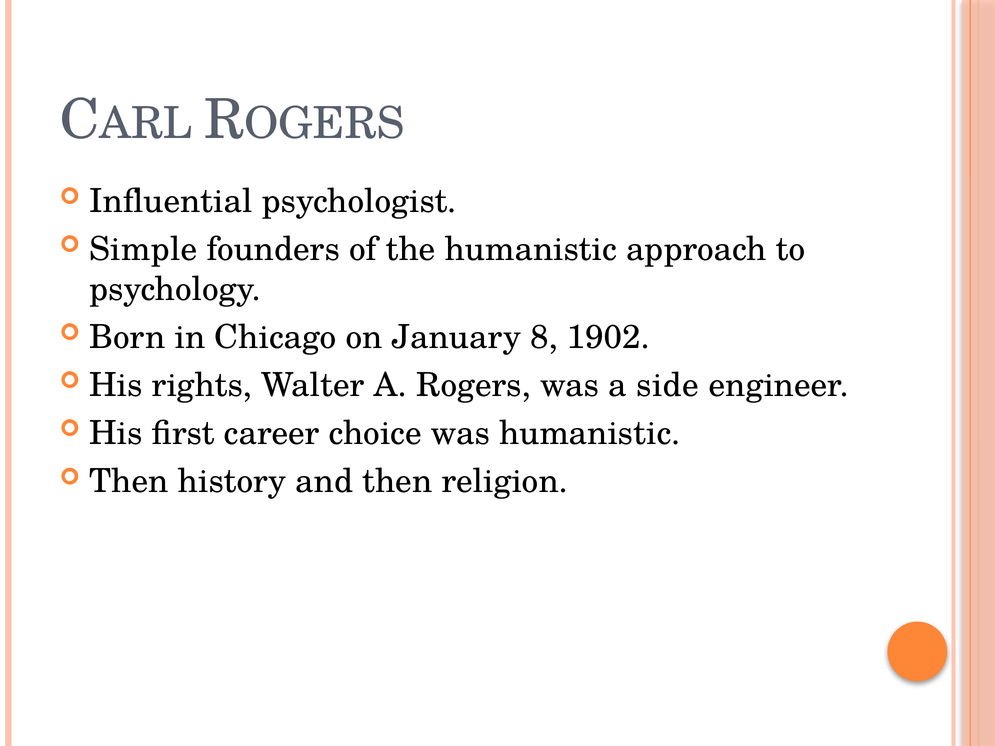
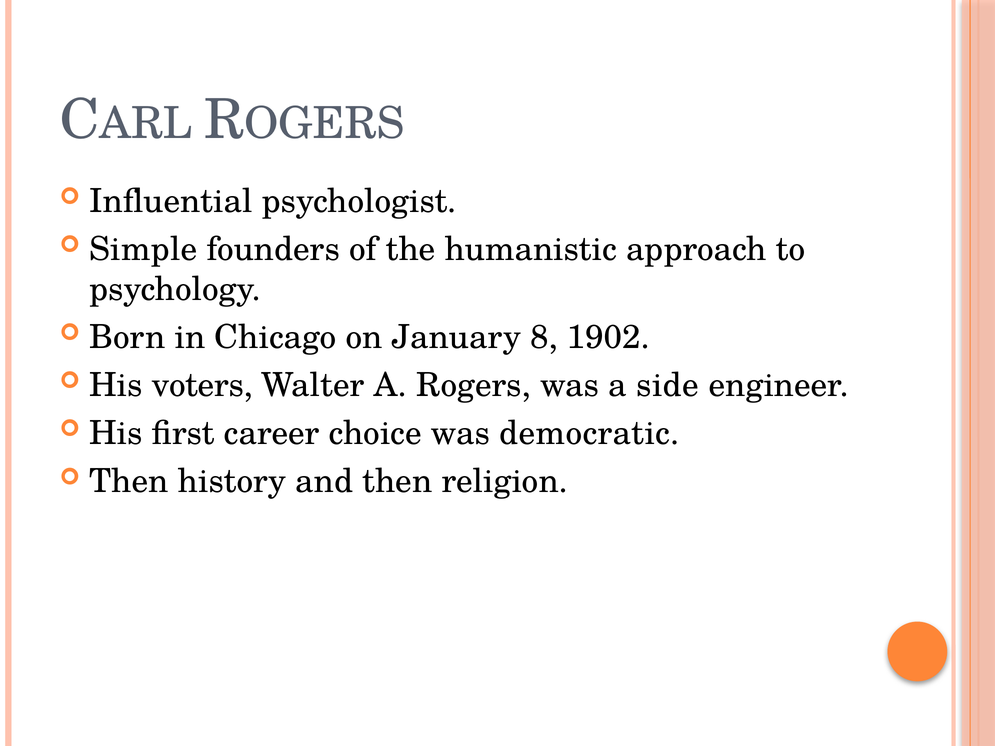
rights: rights -> voters
was humanistic: humanistic -> democratic
